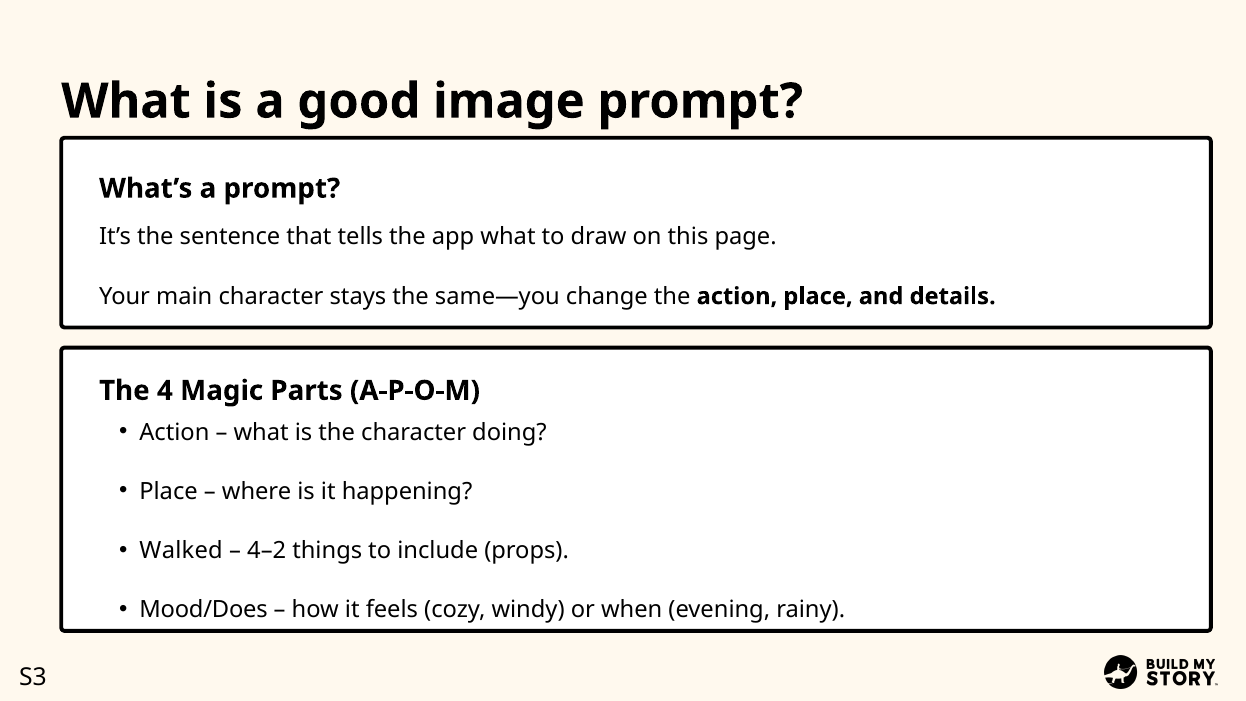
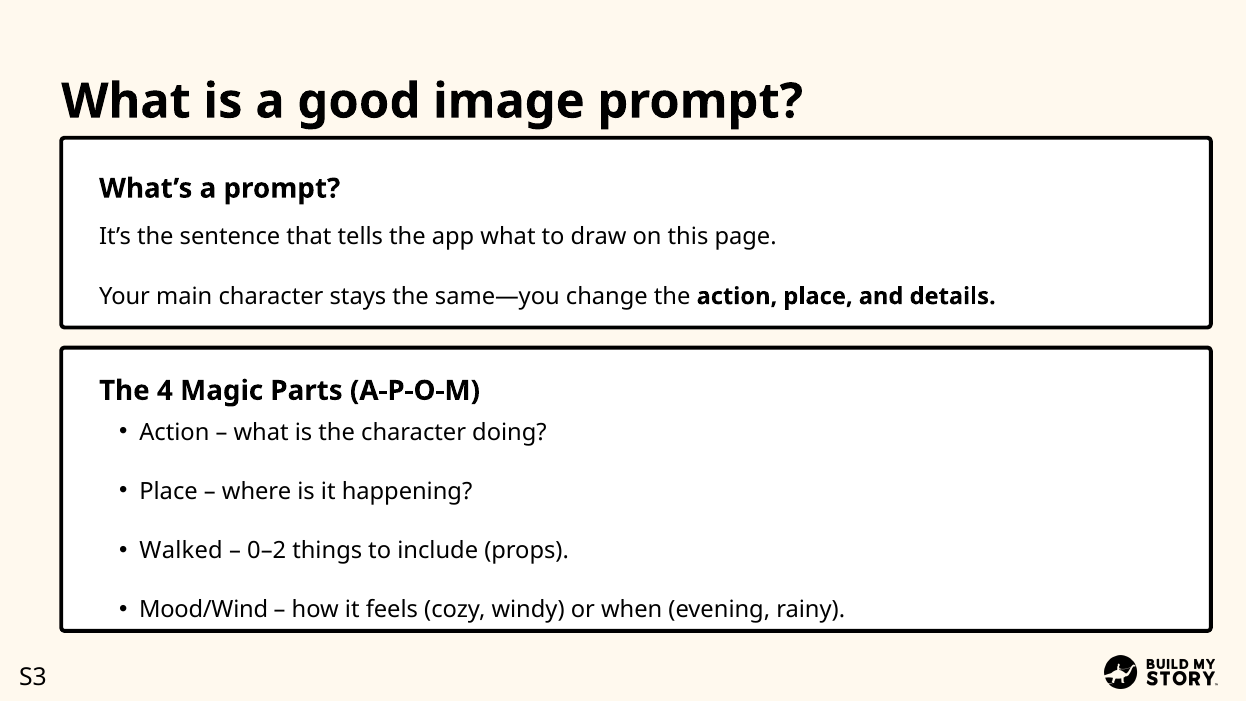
4–2: 4–2 -> 0–2
Mood/Does: Mood/Does -> Mood/Wind
